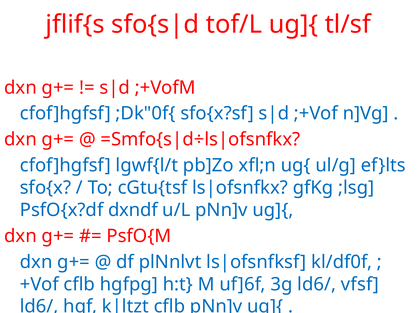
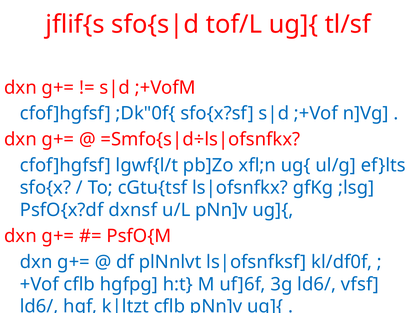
dxndf: dxndf -> dxnsf
